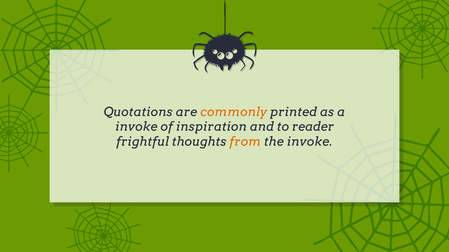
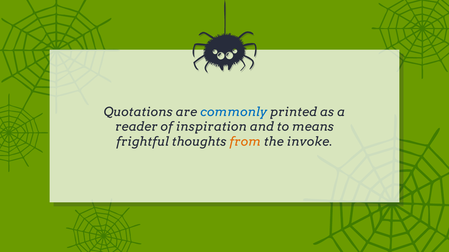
commonly colour: orange -> blue
invoke at (136, 127): invoke -> reader
reader: reader -> means
